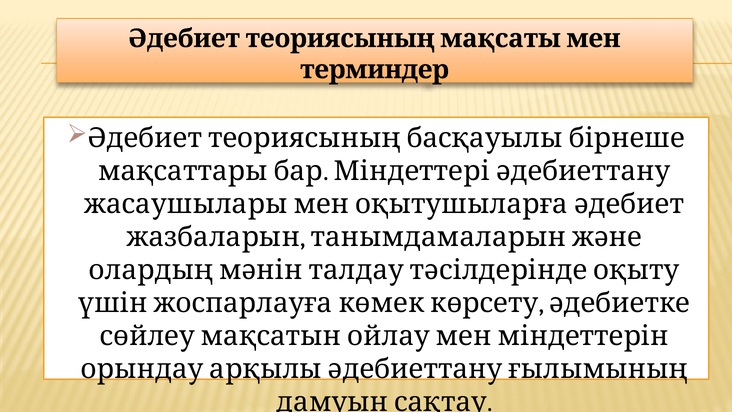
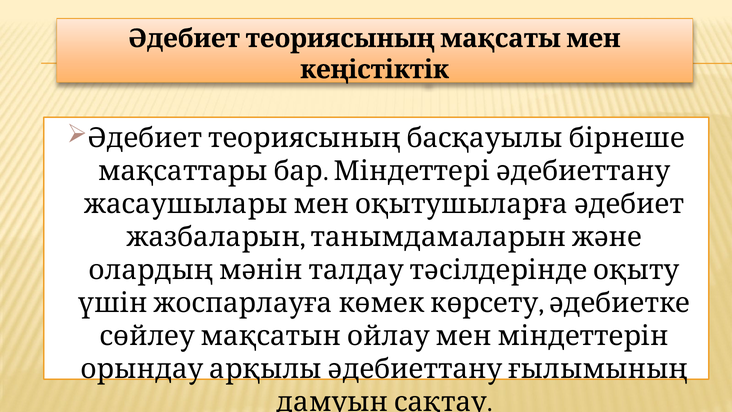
терминдер: терминдер -> кеңістіктік
